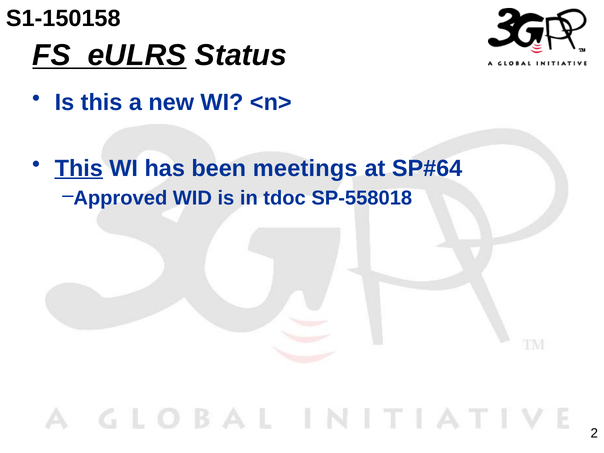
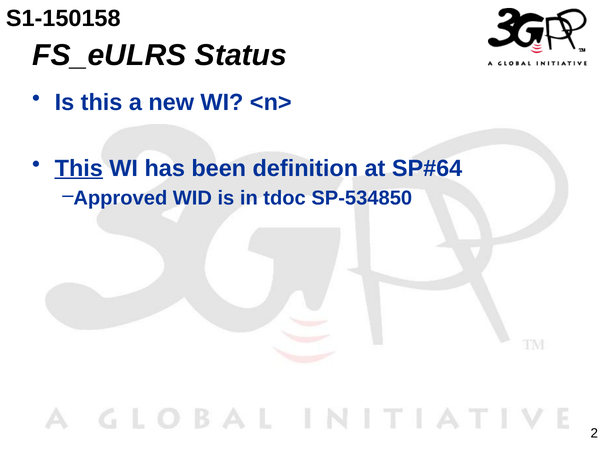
FS_eULRS underline: present -> none
meetings: meetings -> definition
SP-558018: SP-558018 -> SP-534850
